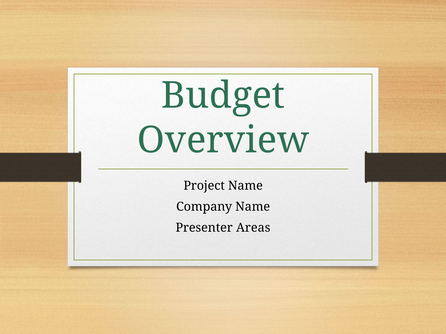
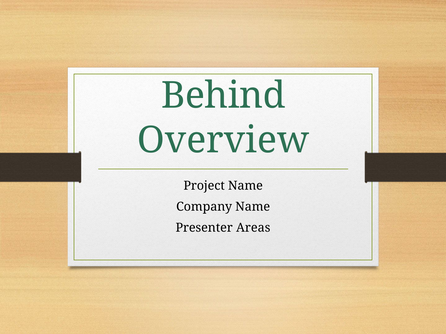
Budget: Budget -> Behind
